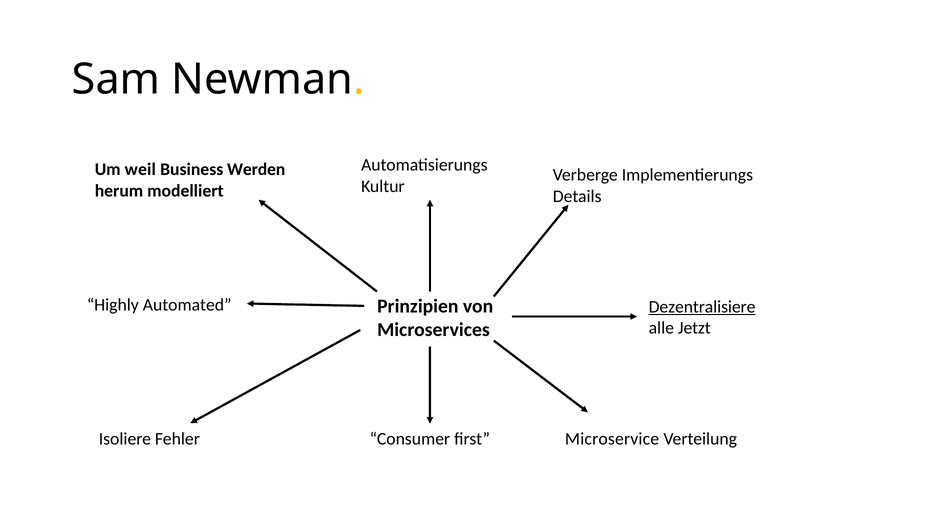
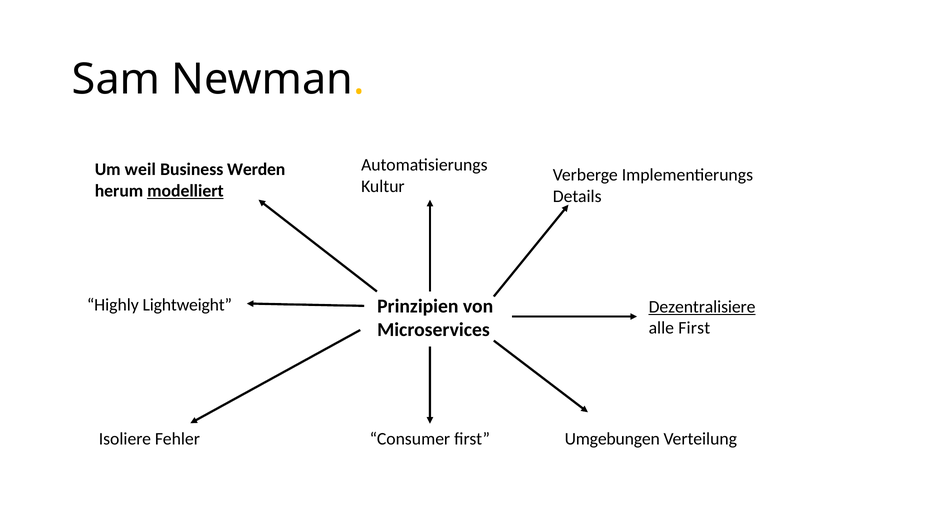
modelliert underline: none -> present
Automated: Automated -> Lightweight
alle Jetzt: Jetzt -> First
Microservice: Microservice -> Umgebungen
